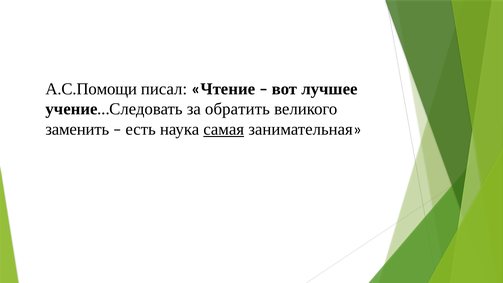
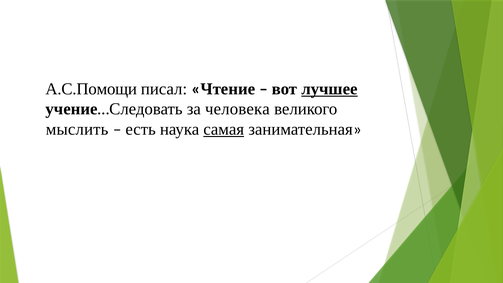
лучшее underline: none -> present
обратить: обратить -> человека
заменить: заменить -> мыслить
